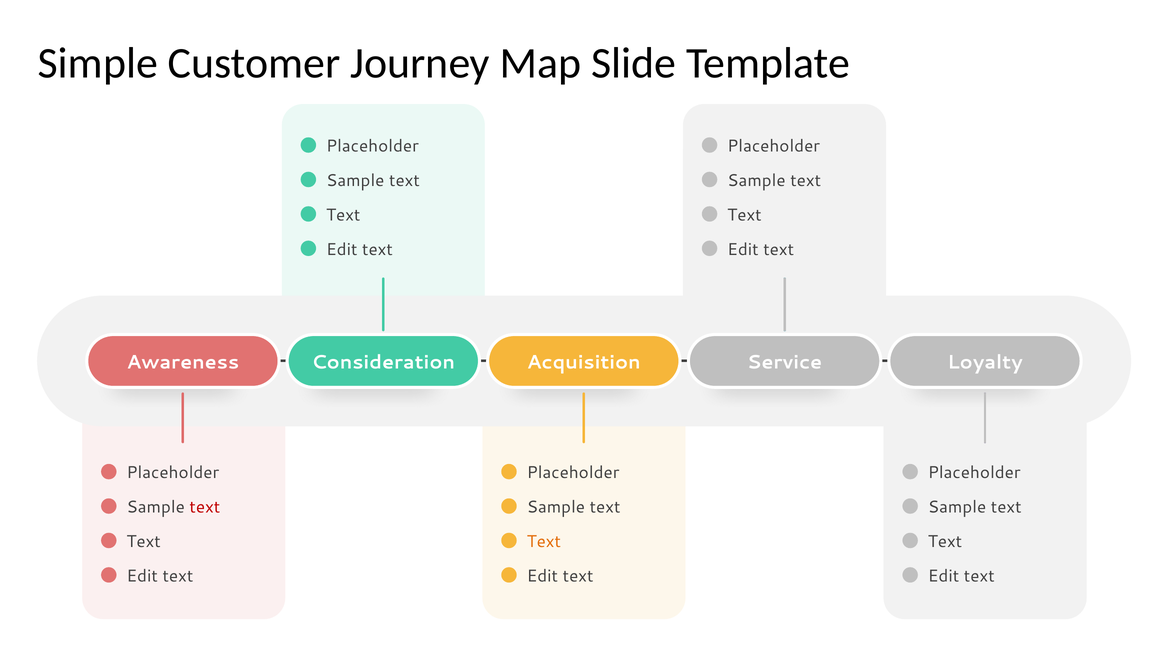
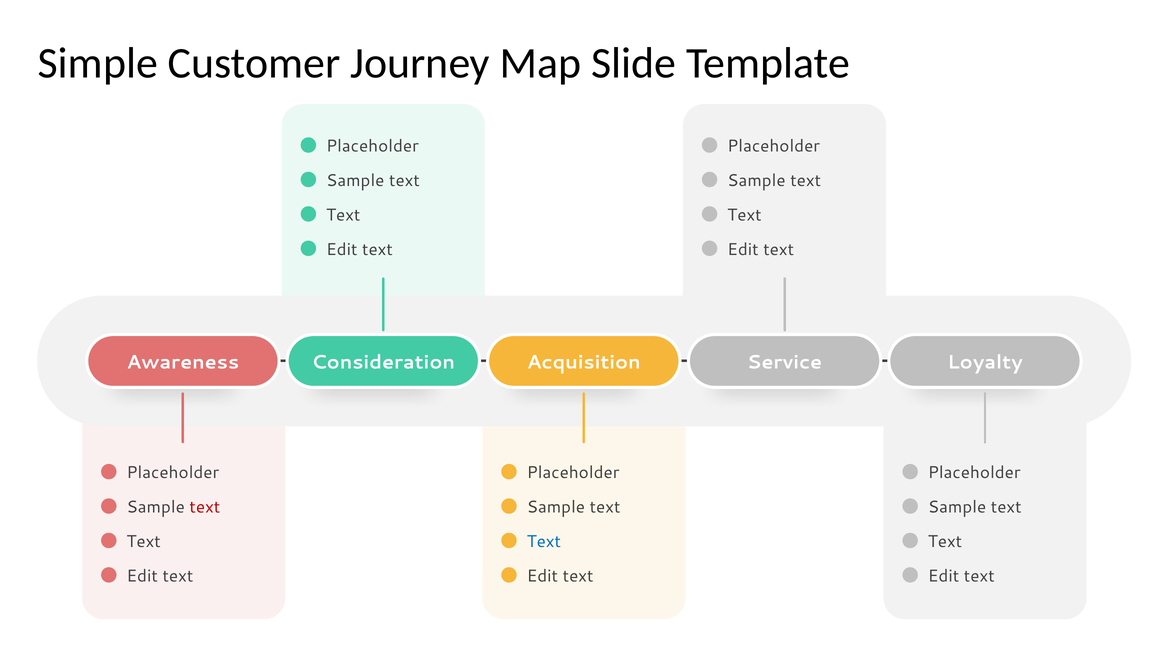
Text at (544, 541) colour: orange -> blue
